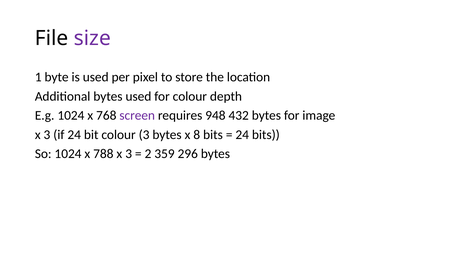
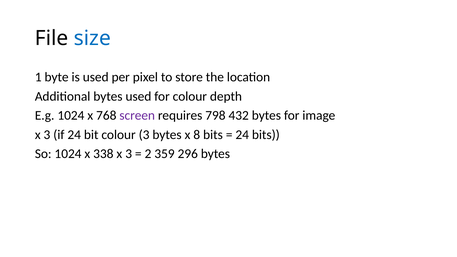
size colour: purple -> blue
948: 948 -> 798
788: 788 -> 338
